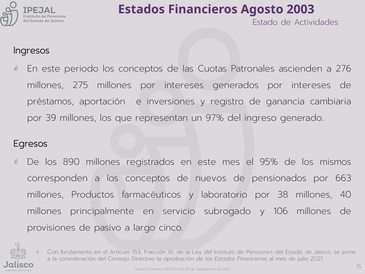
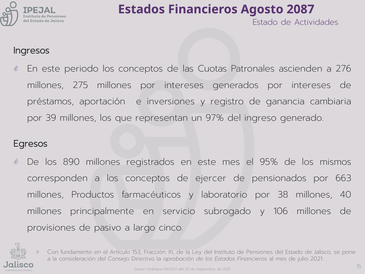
2003: 2003 -> 2087
nuevos: nuevos -> ejercer
